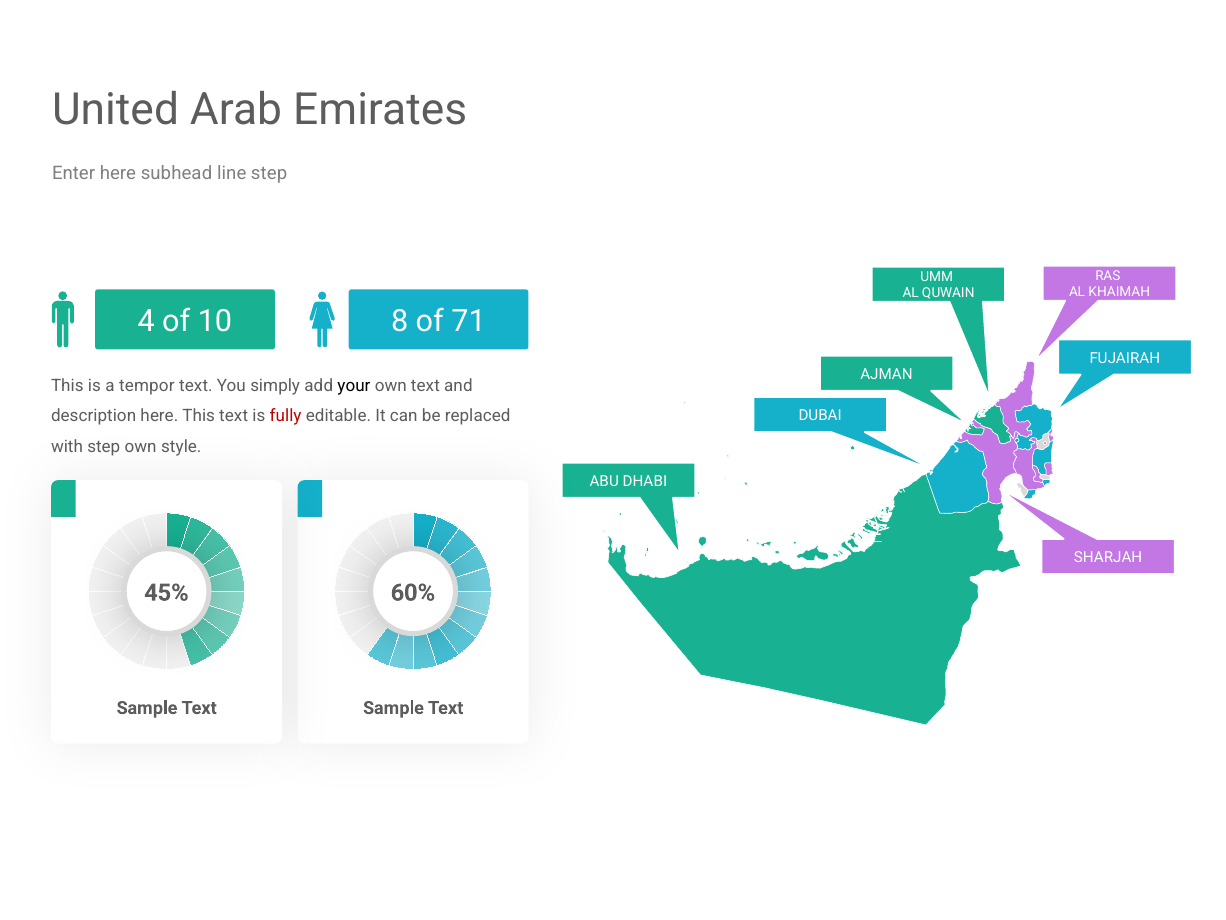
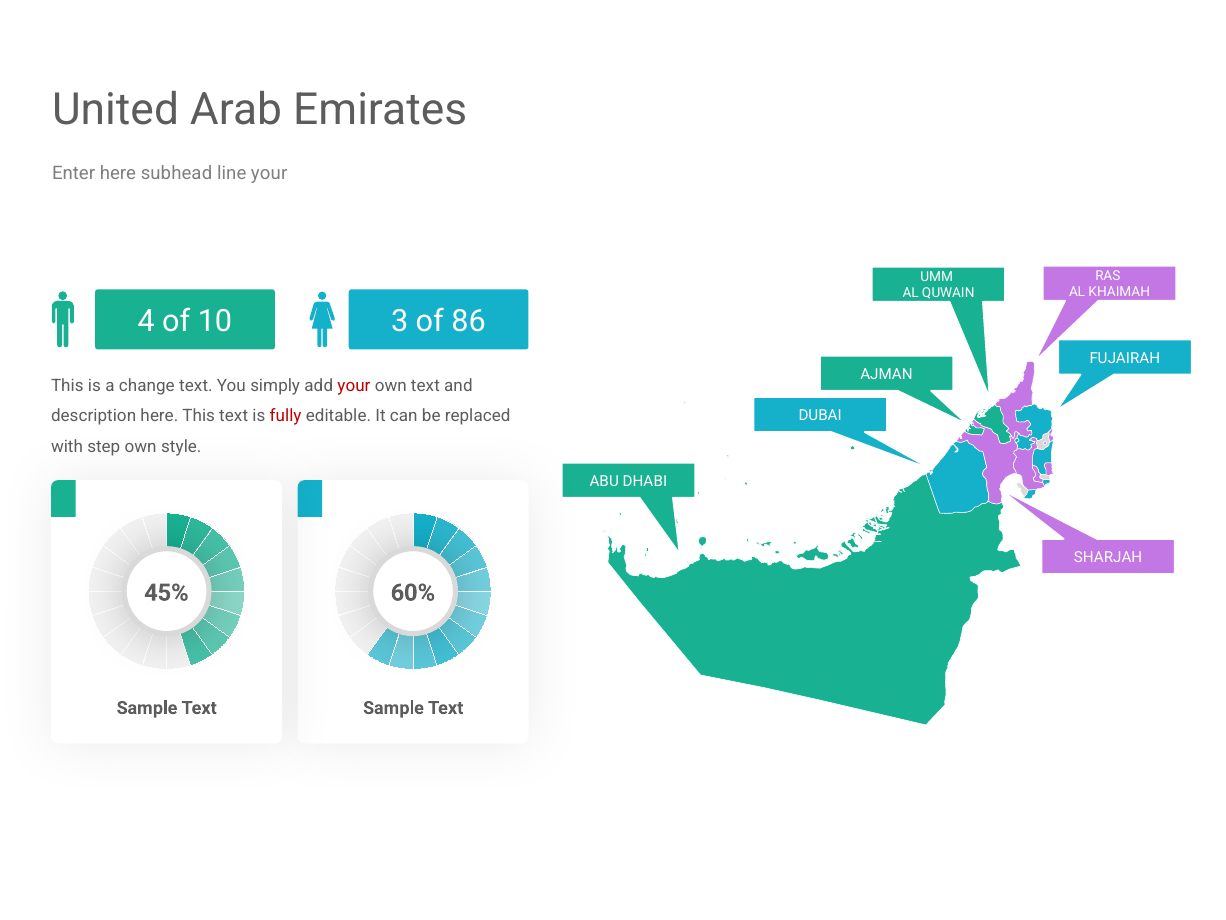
line step: step -> your
8: 8 -> 3
71: 71 -> 86
tempor: tempor -> change
your at (354, 385) colour: black -> red
